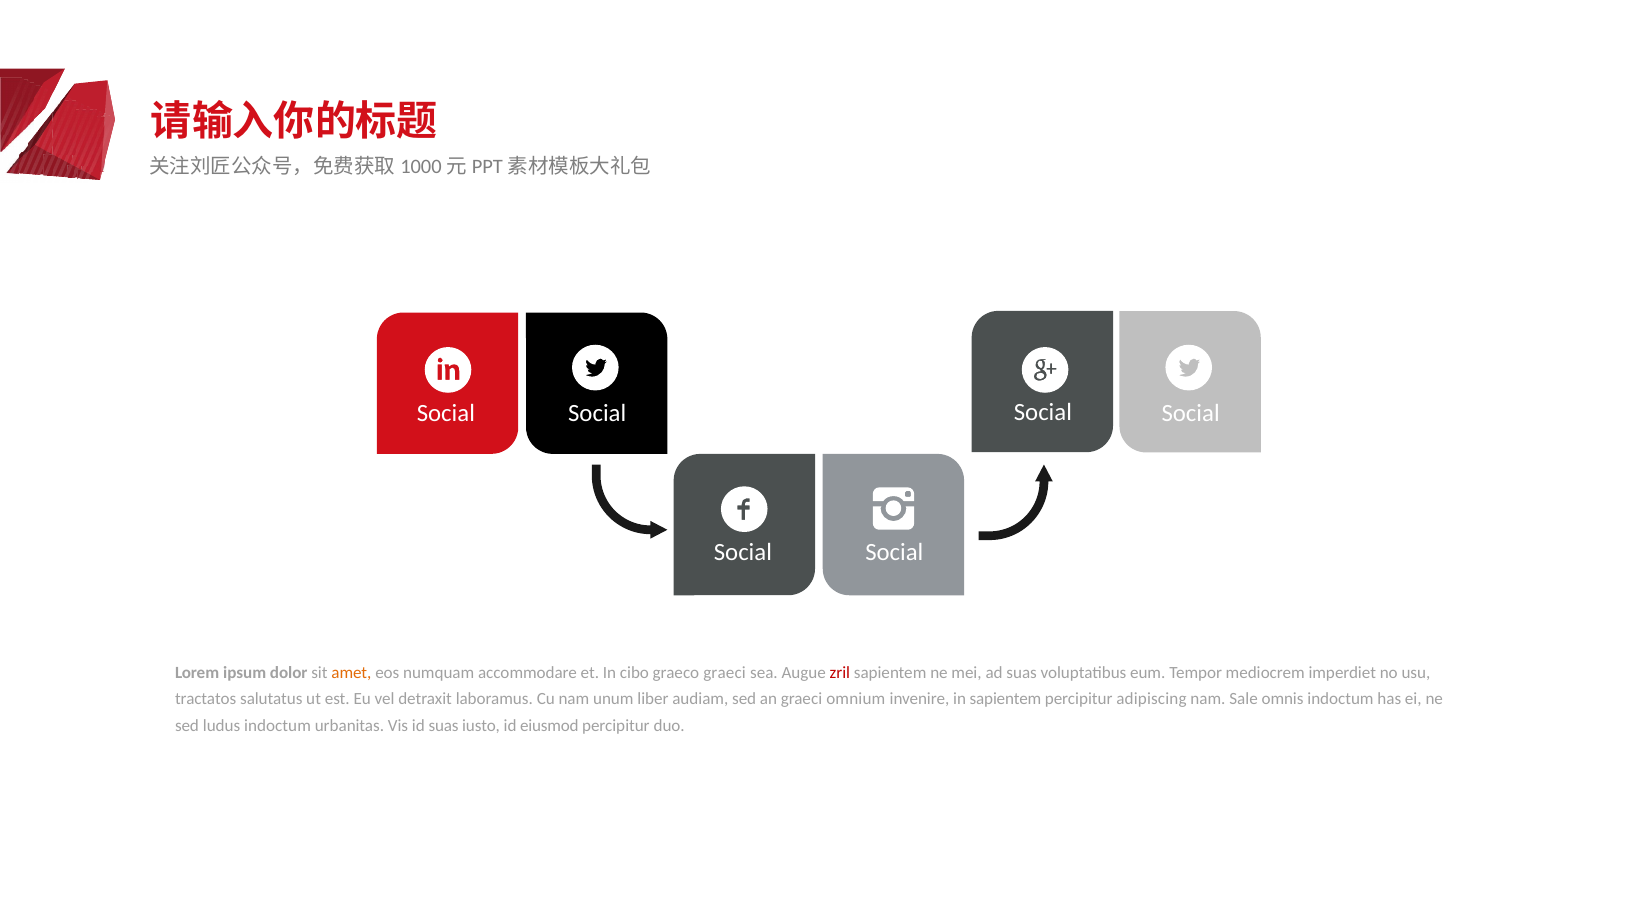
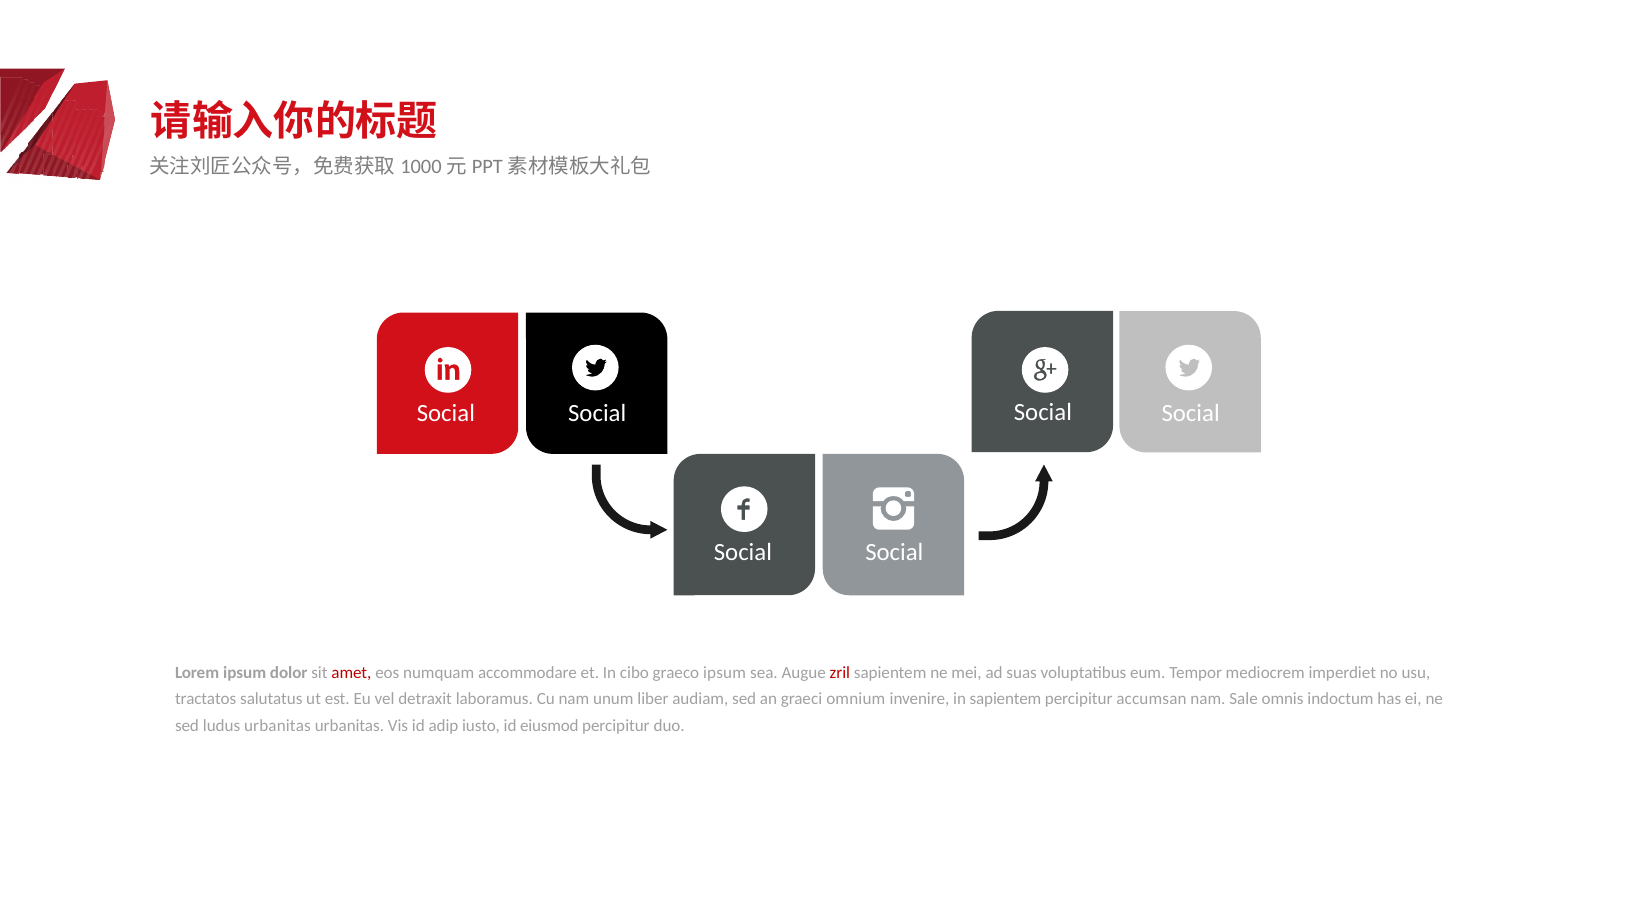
amet colour: orange -> red
graeco graeci: graeci -> ipsum
adipiscing: adipiscing -> accumsan
ludus indoctum: indoctum -> urbanitas
id suas: suas -> adip
